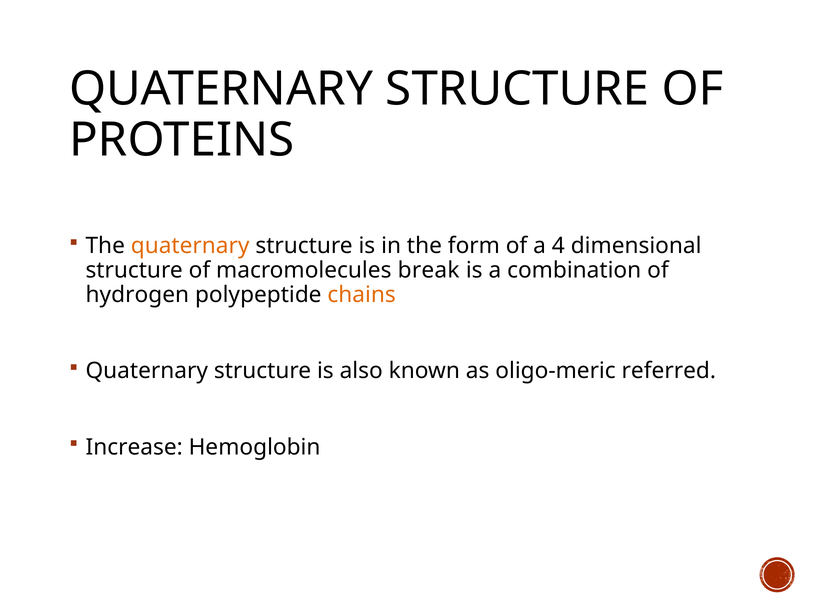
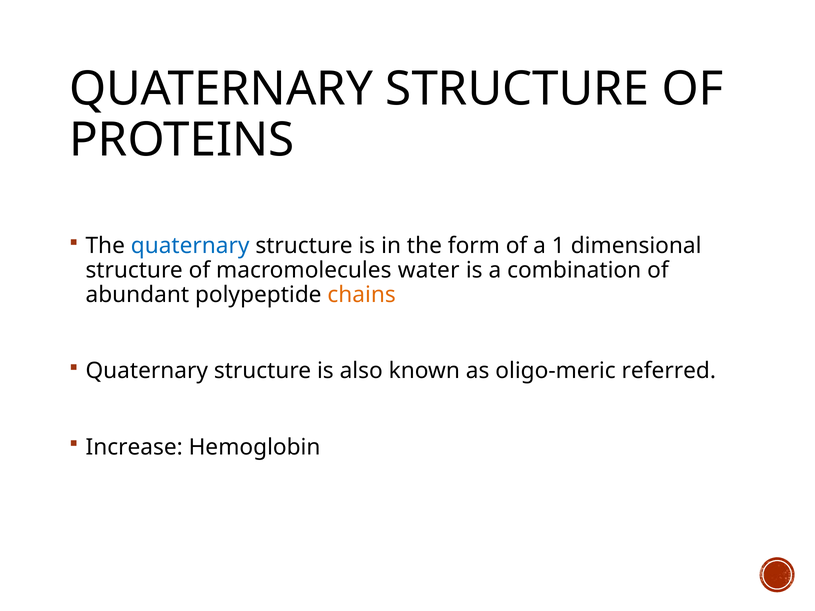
quaternary at (190, 246) colour: orange -> blue
4: 4 -> 1
break: break -> water
hydrogen: hydrogen -> abundant
